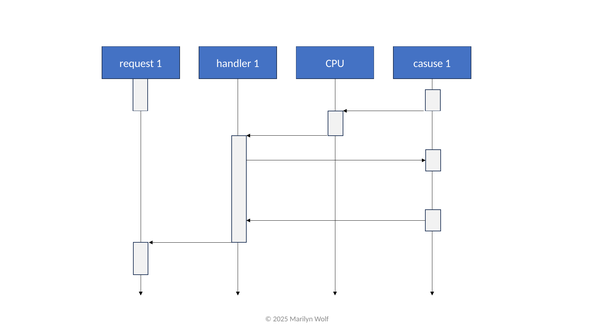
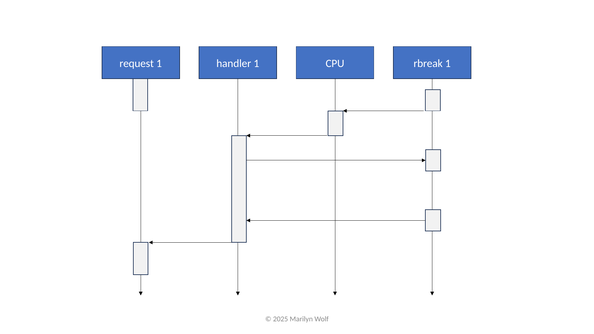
casuse: casuse -> rbreak
